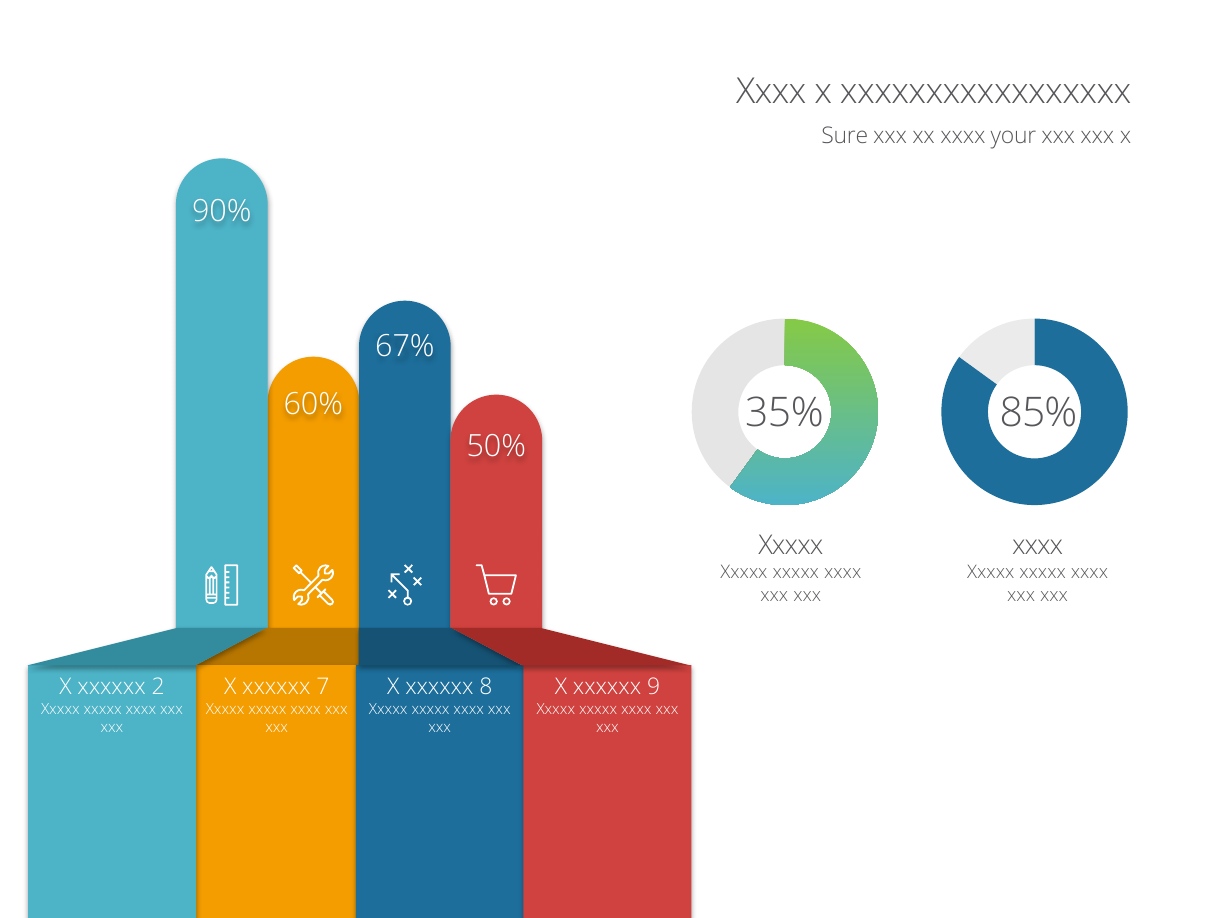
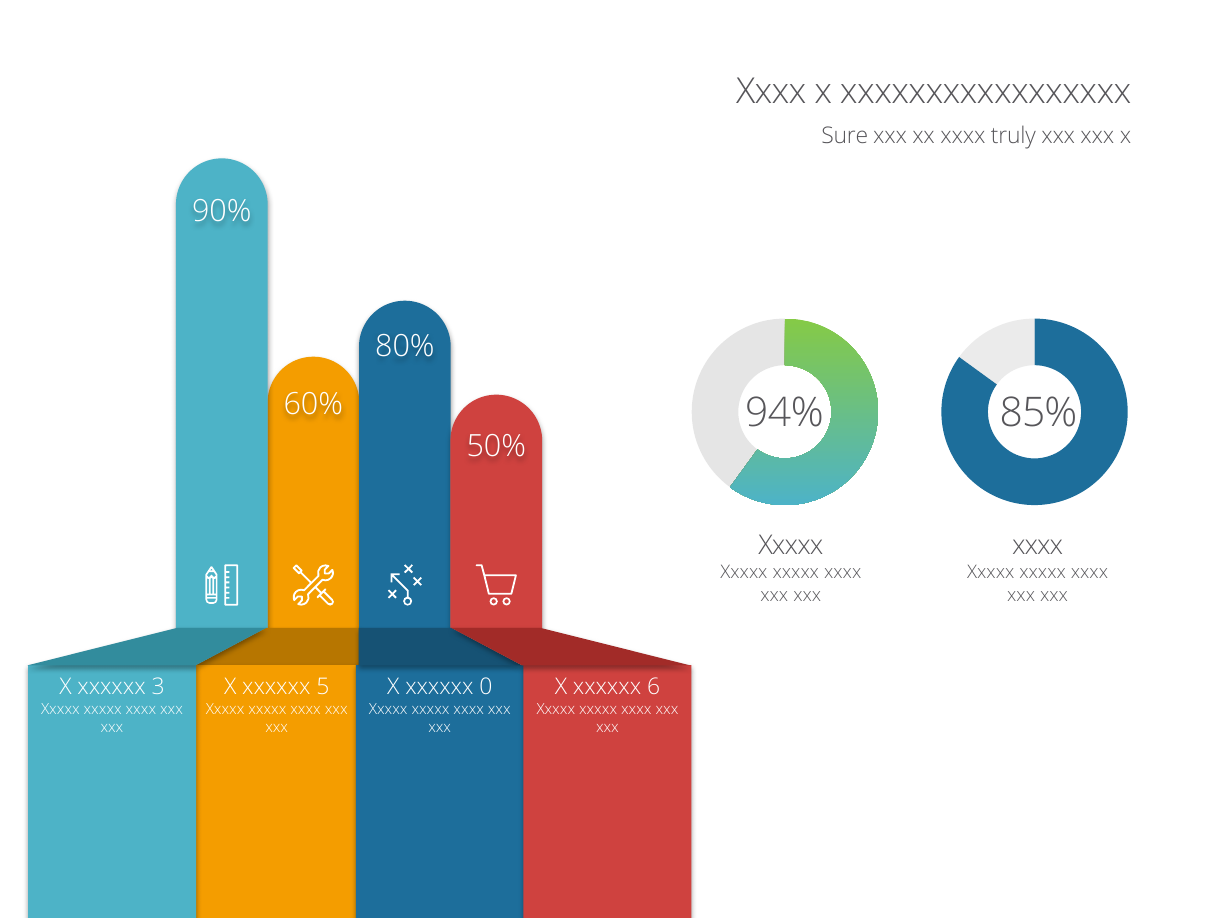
your: your -> truly
67%: 67% -> 80%
35%: 35% -> 94%
2: 2 -> 3
7: 7 -> 5
8: 8 -> 0
9: 9 -> 6
